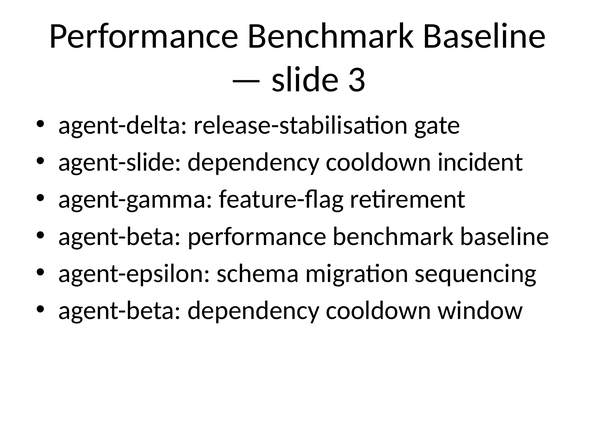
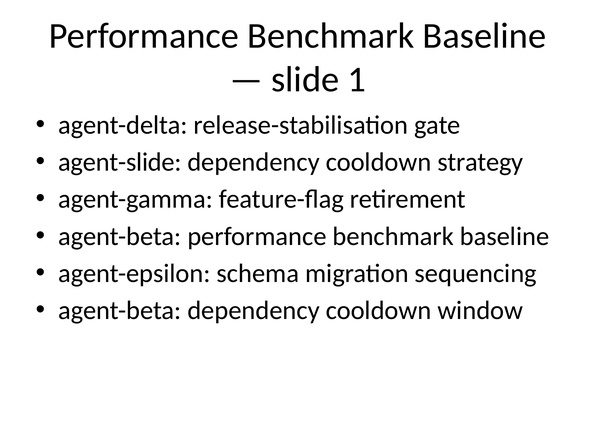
3: 3 -> 1
incident: incident -> strategy
